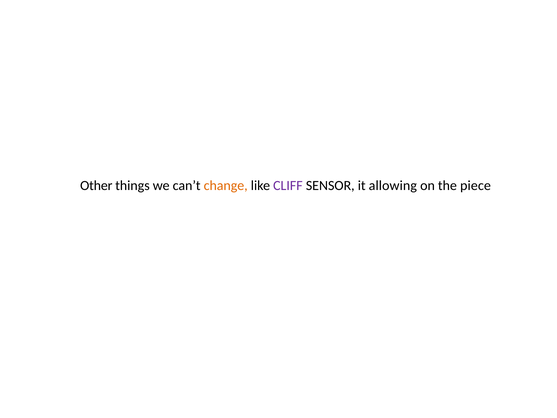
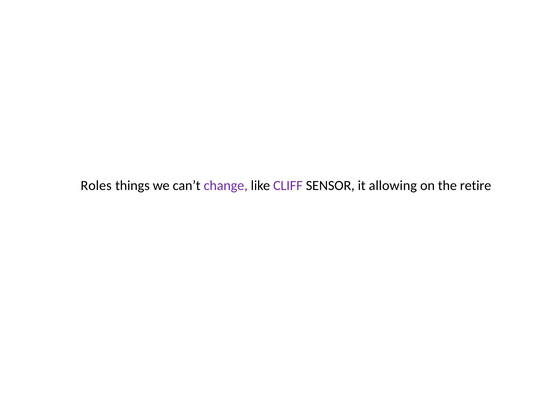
Other: Other -> Roles
change colour: orange -> purple
piece: piece -> retire
